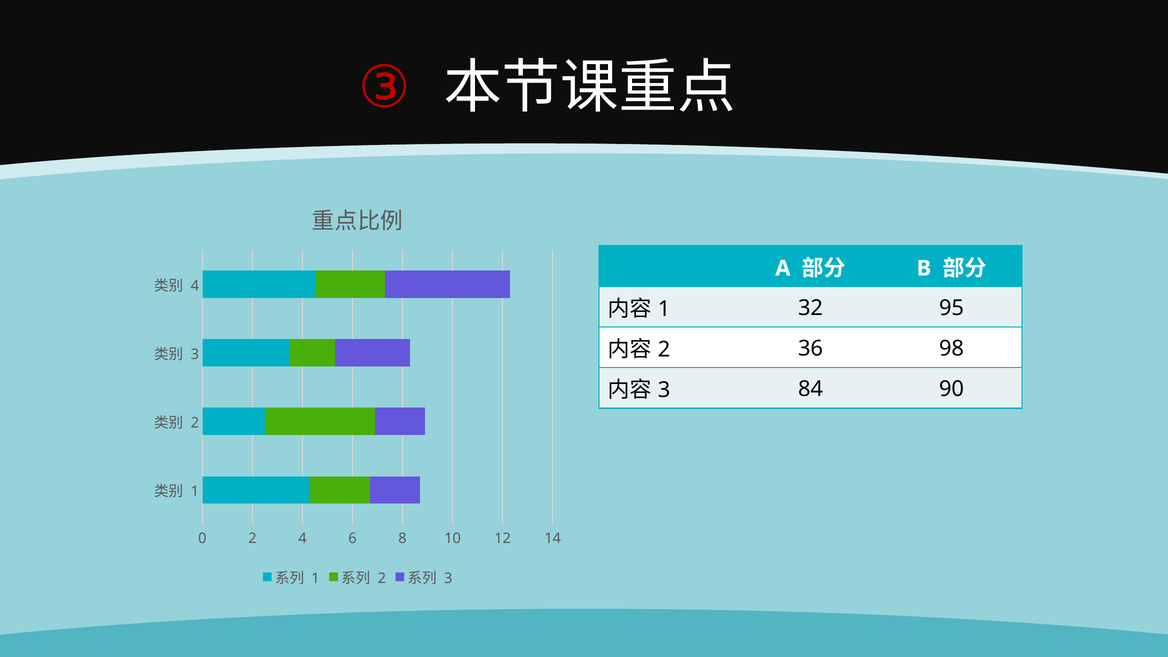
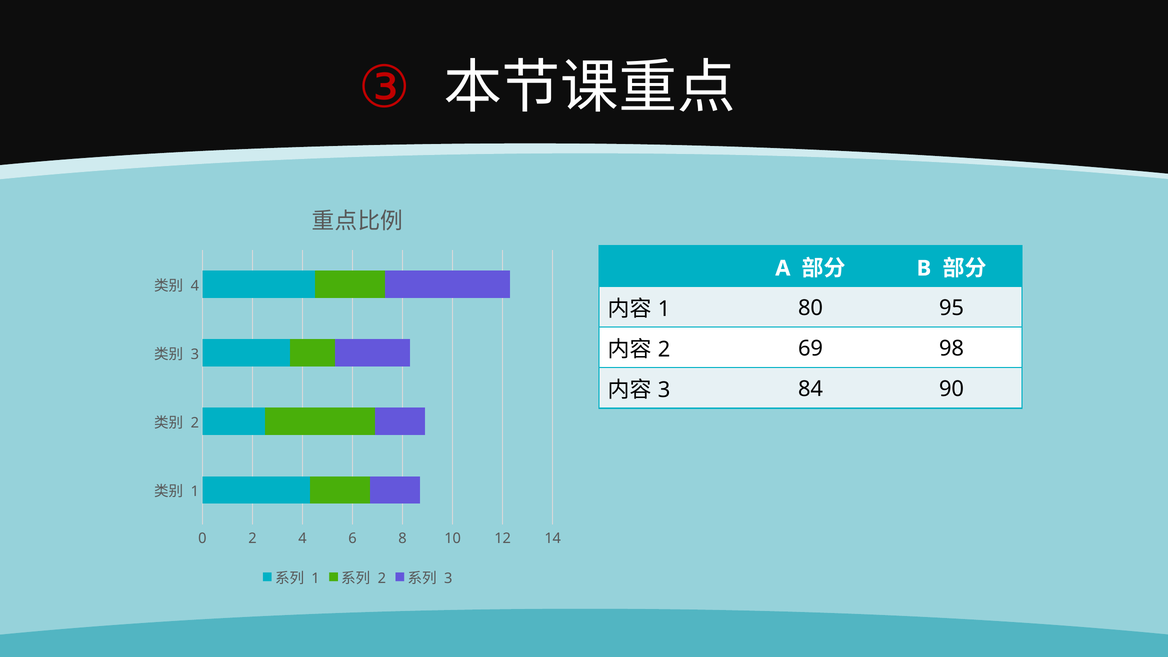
32: 32 -> 80
36: 36 -> 69
